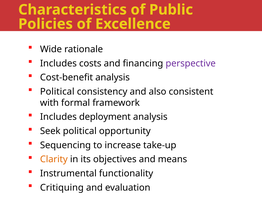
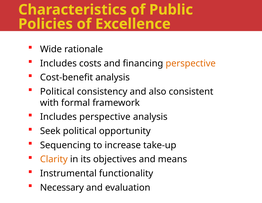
perspective at (191, 63) colour: purple -> orange
Includes deployment: deployment -> perspective
Critiquing: Critiquing -> Necessary
